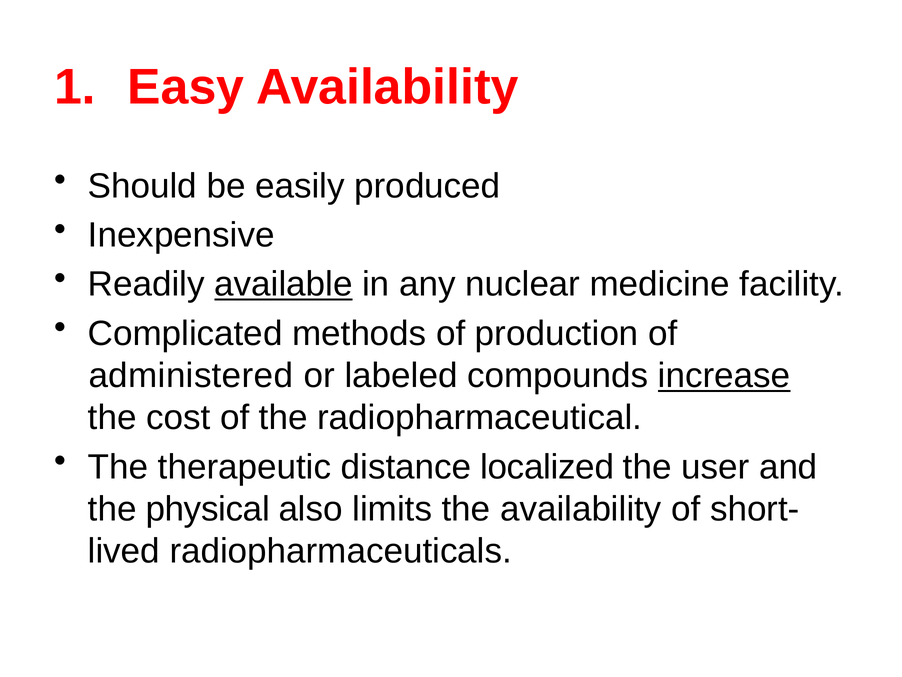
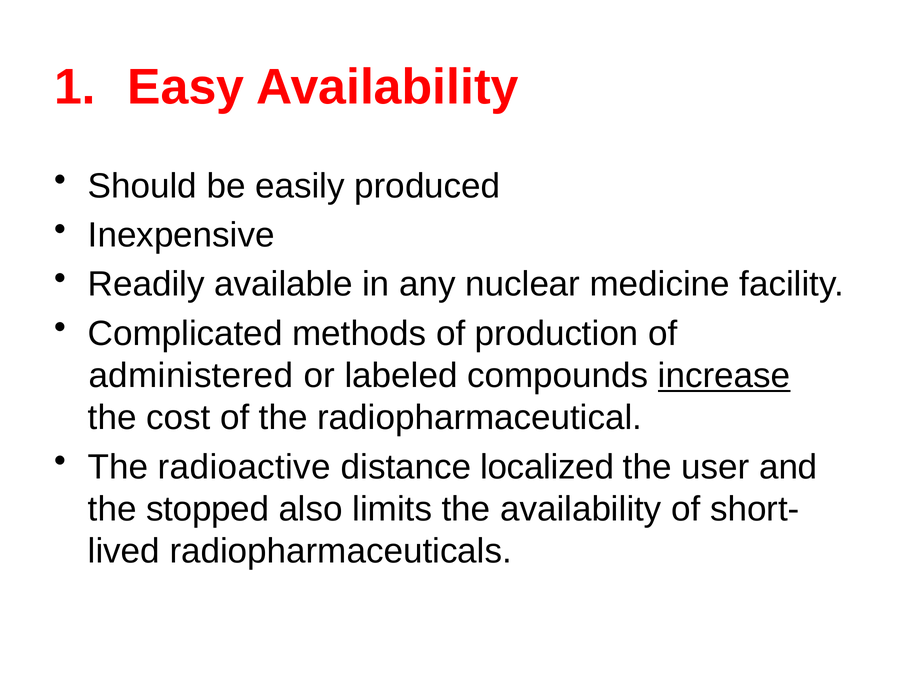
available underline: present -> none
therapeutic: therapeutic -> radioactive
physical: physical -> stopped
